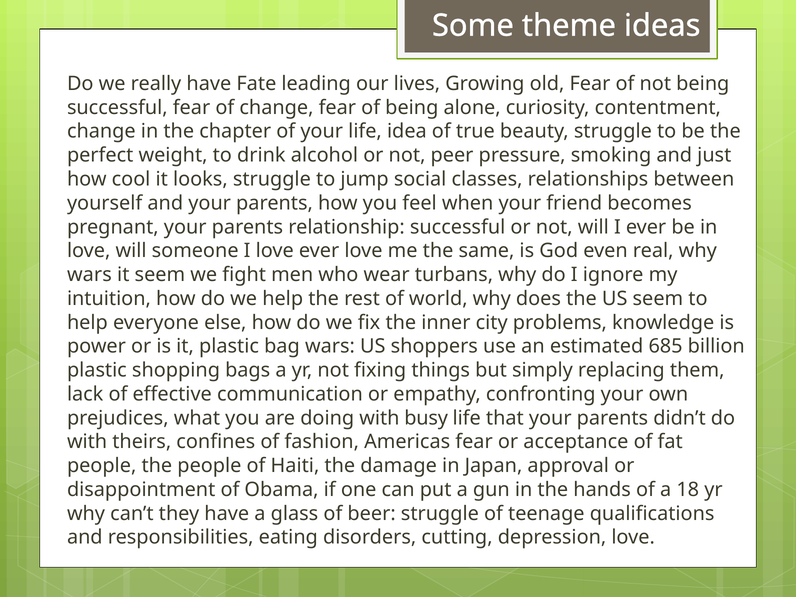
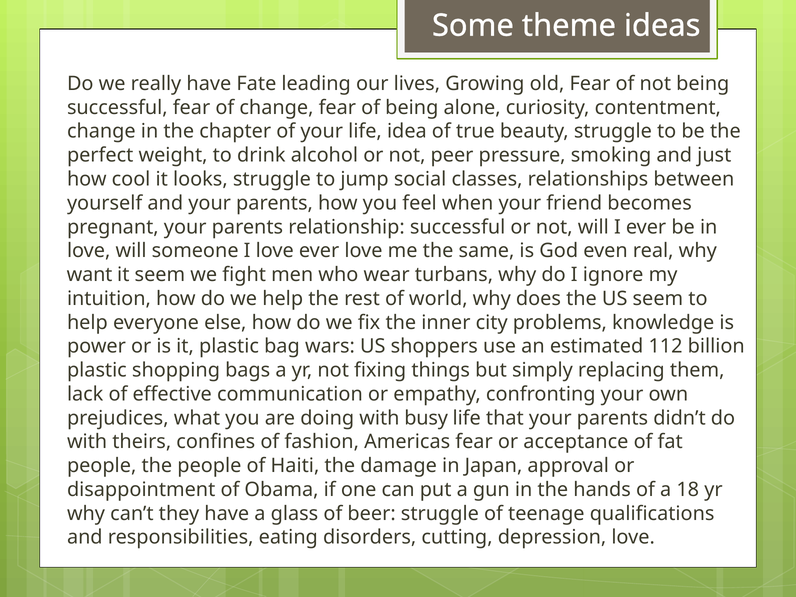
wars at (89, 275): wars -> want
685: 685 -> 112
